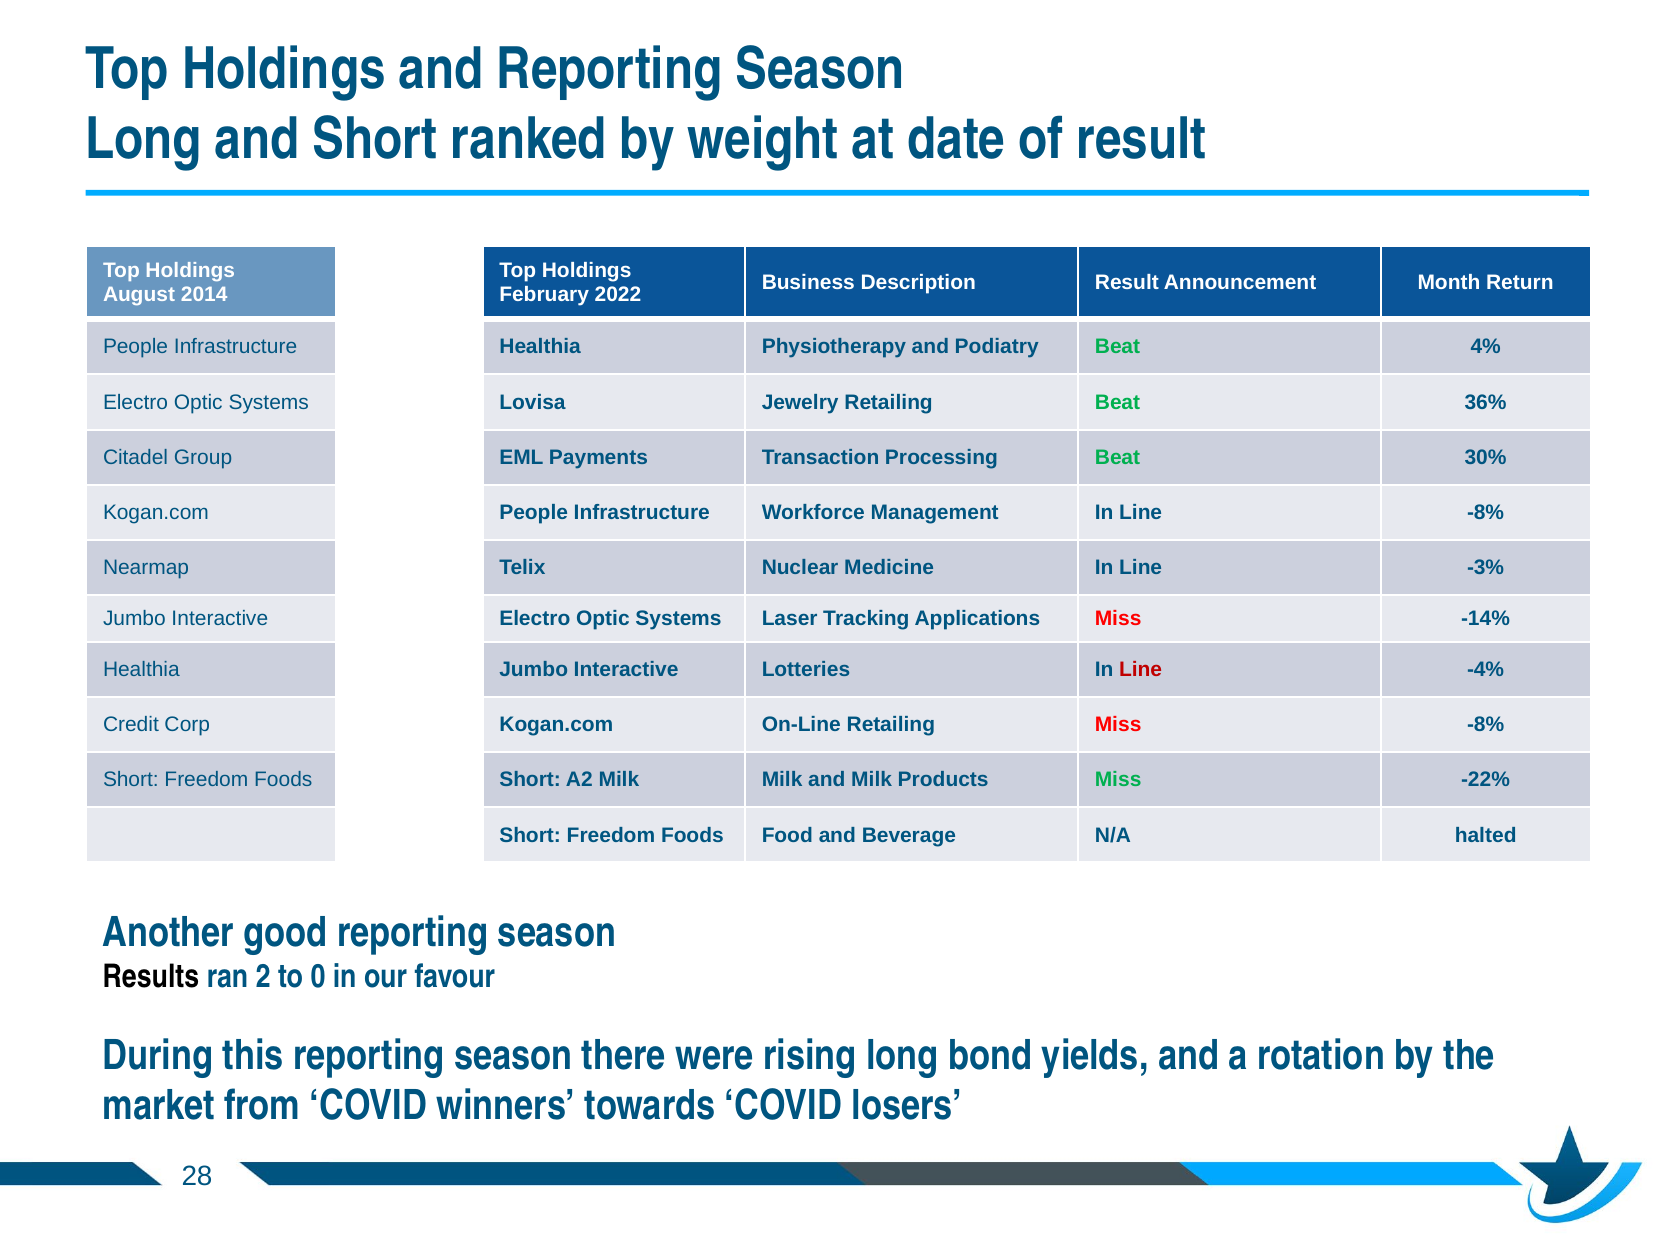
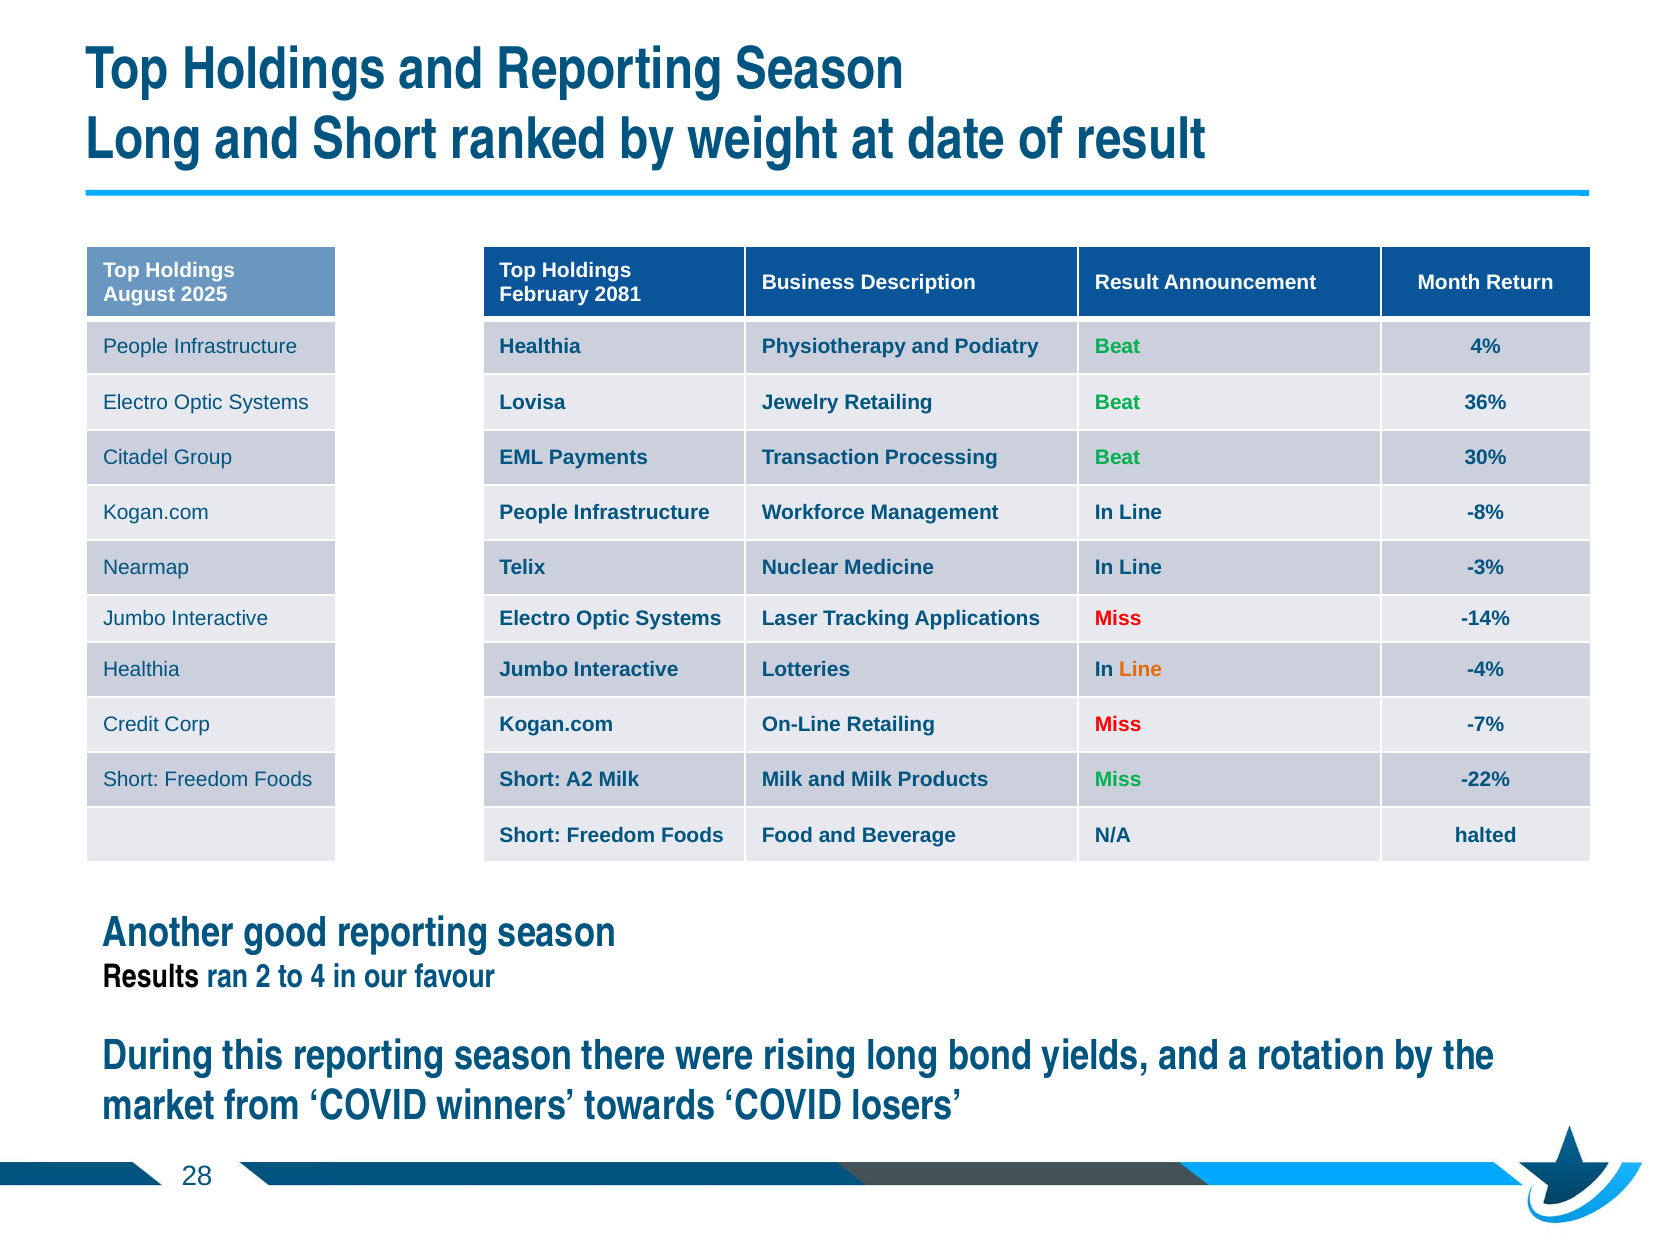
2014: 2014 -> 2025
2022: 2022 -> 2081
Line at (1141, 670) colour: red -> orange
Miss -8%: -8% -> -7%
0: 0 -> 4
